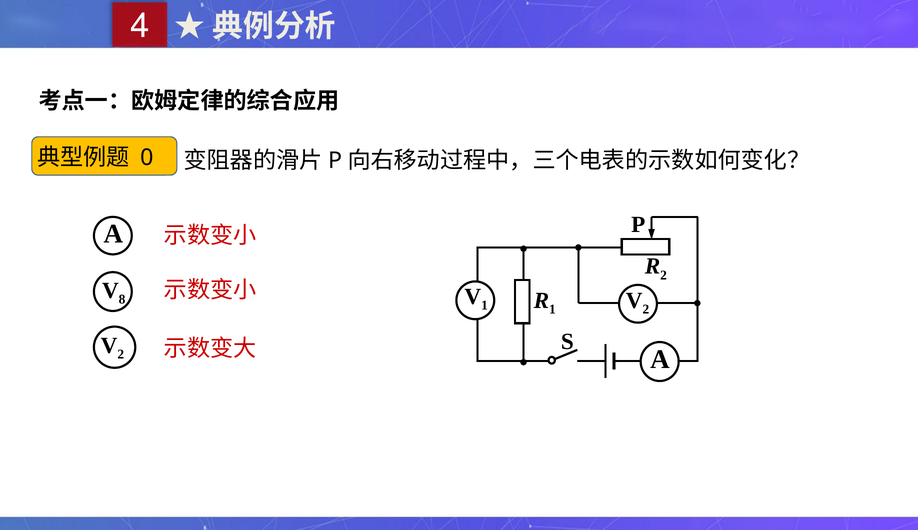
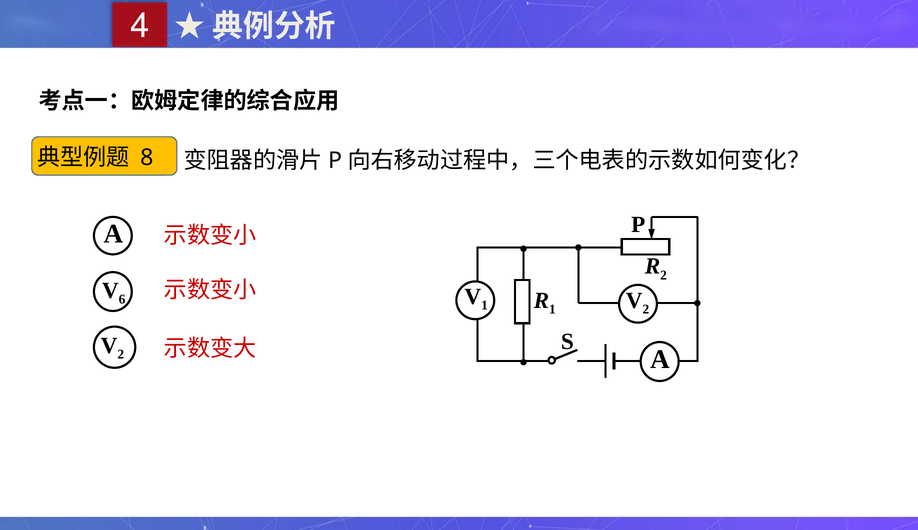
0: 0 -> 8
8: 8 -> 6
